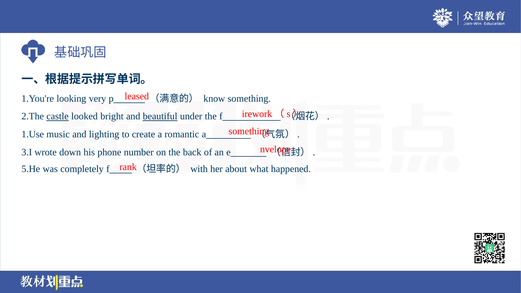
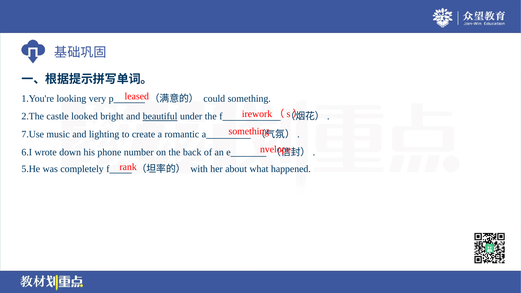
know: know -> could
castle underline: present -> none
1.Use: 1.Use -> 7.Use
3.I: 3.I -> 6.I
